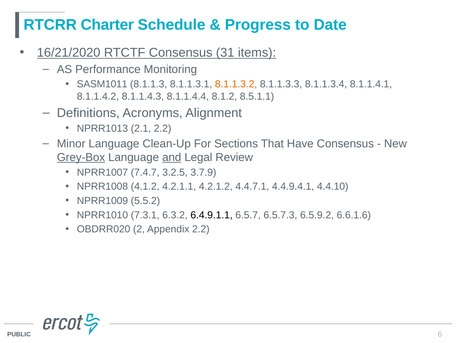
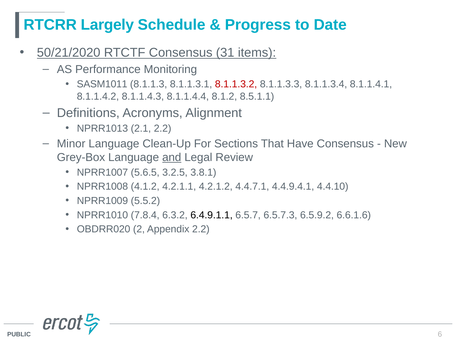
Charter: Charter -> Largely
16/21/2020: 16/21/2020 -> 50/21/2020
8.1.1.3.2 colour: orange -> red
Grey-Box underline: present -> none
7.4.7: 7.4.7 -> 5.6.5
3.7.9: 3.7.9 -> 3.8.1
7.3.1: 7.3.1 -> 7.8.4
